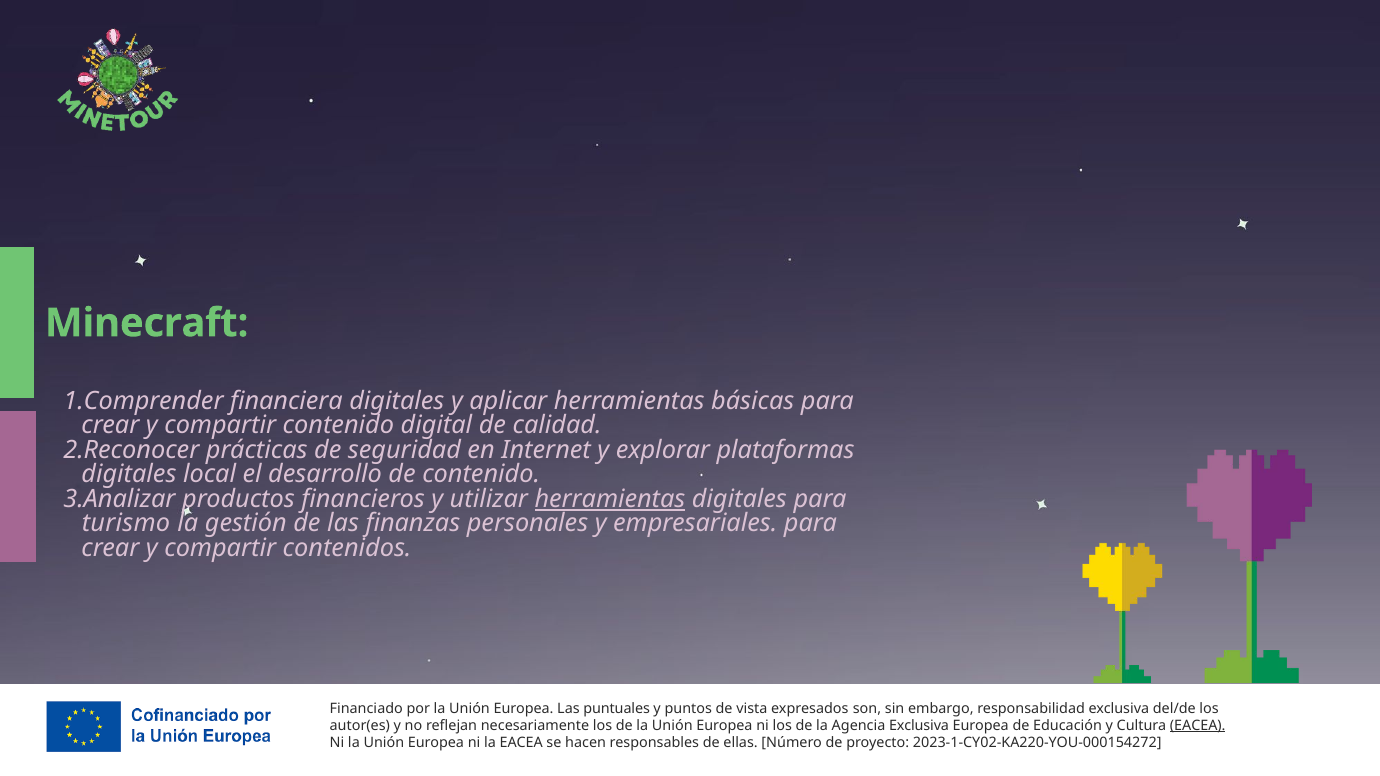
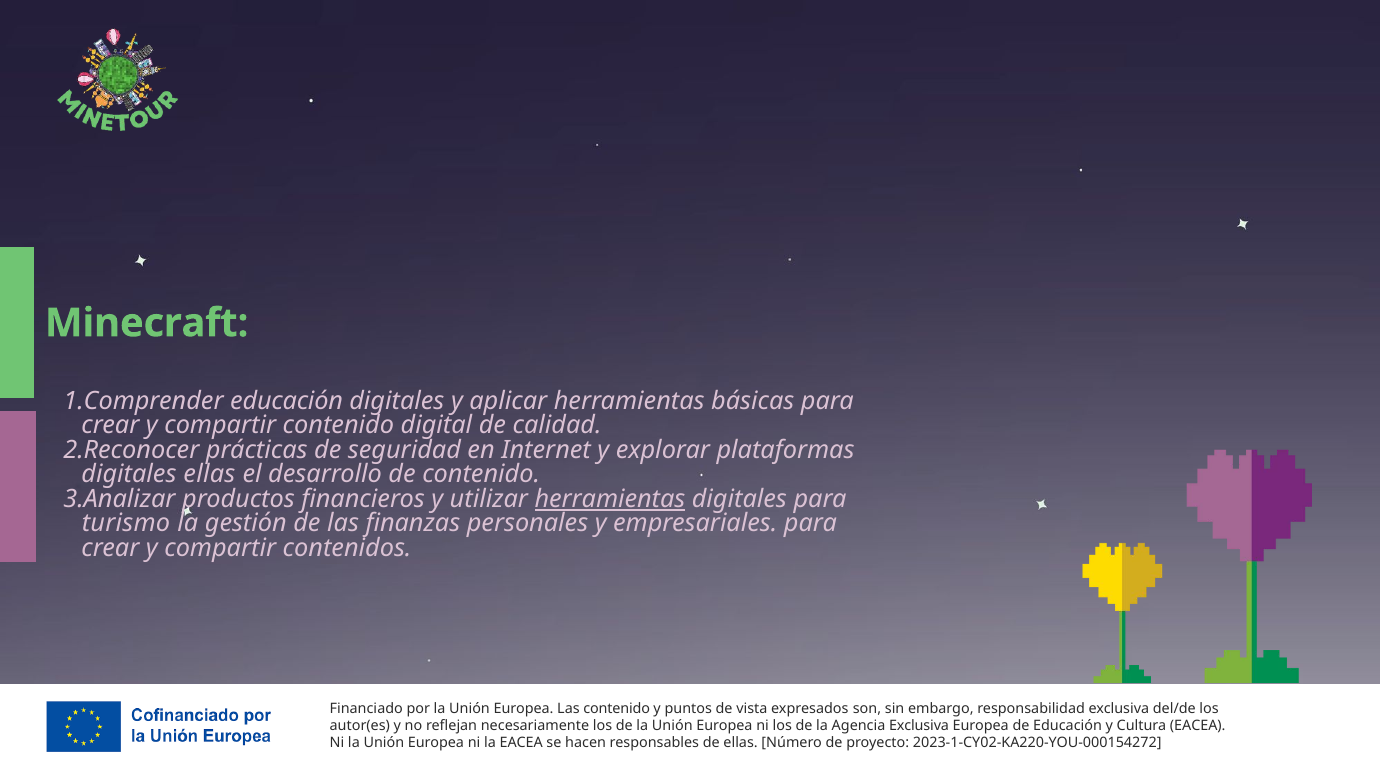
financiera at (286, 401): financiera -> educación
digitales local: local -> ellas
Las puntuales: puntuales -> contenido
EACEA at (1198, 726) underline: present -> none
